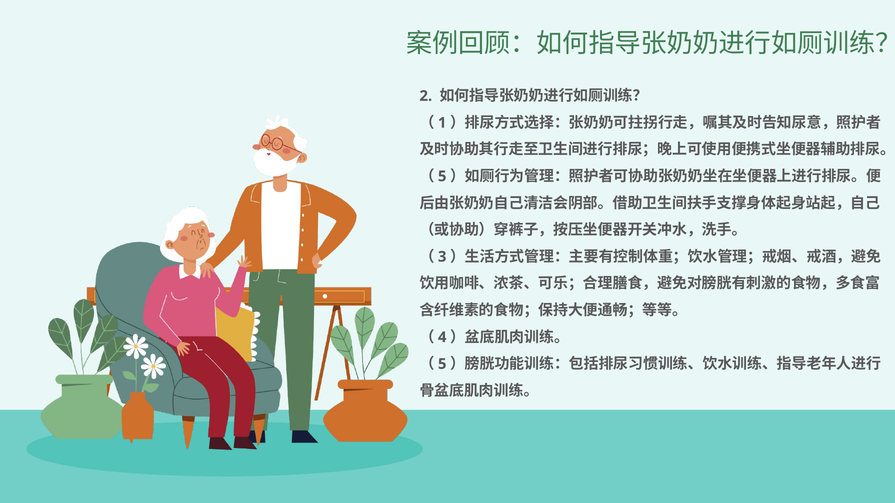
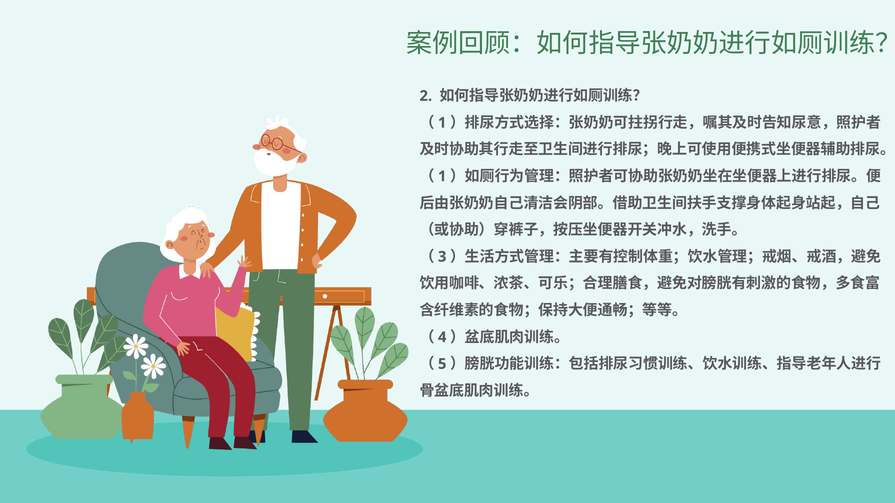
5 at (442, 176): 5 -> 1
